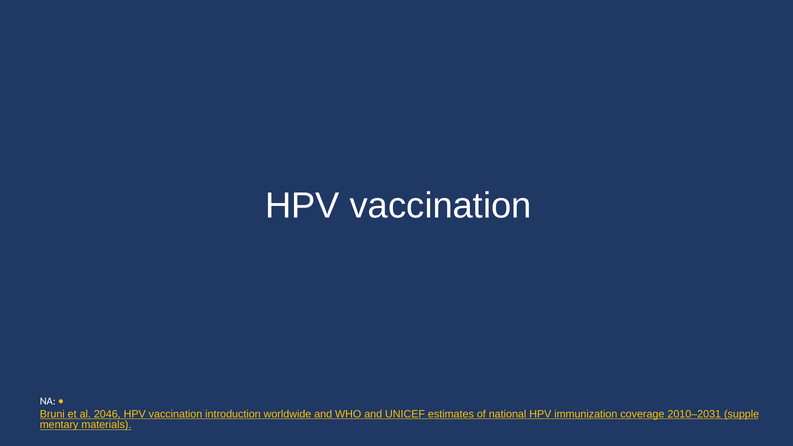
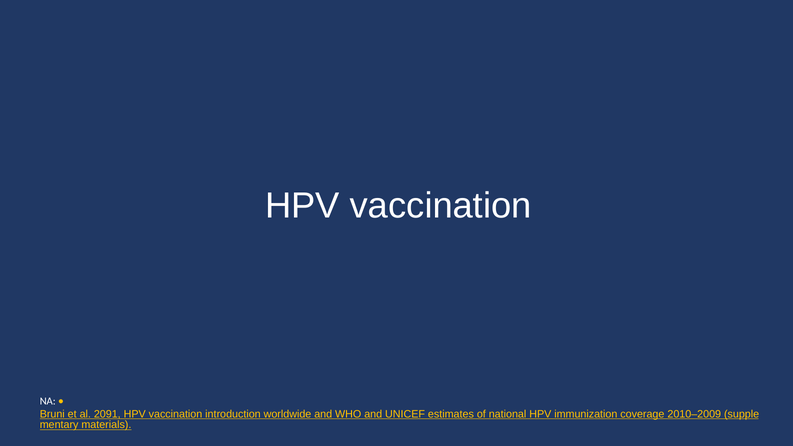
2046: 2046 -> 2091
2010–2031: 2010–2031 -> 2010–2009
